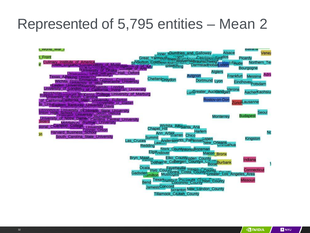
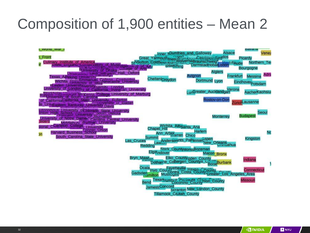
Represented: Represented -> Composition
5,795: 5,795 -> 1,900
